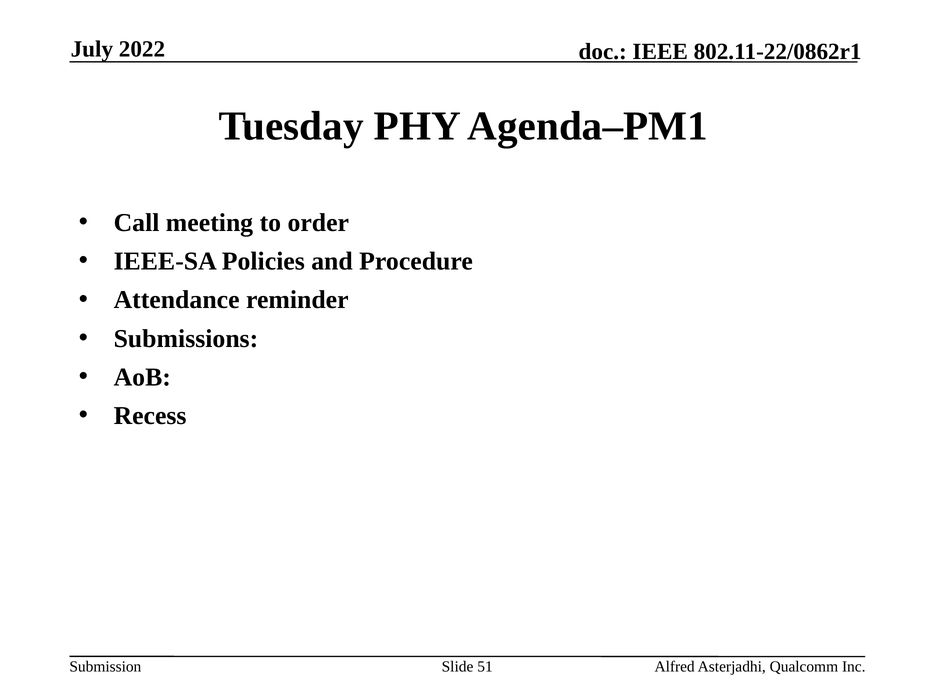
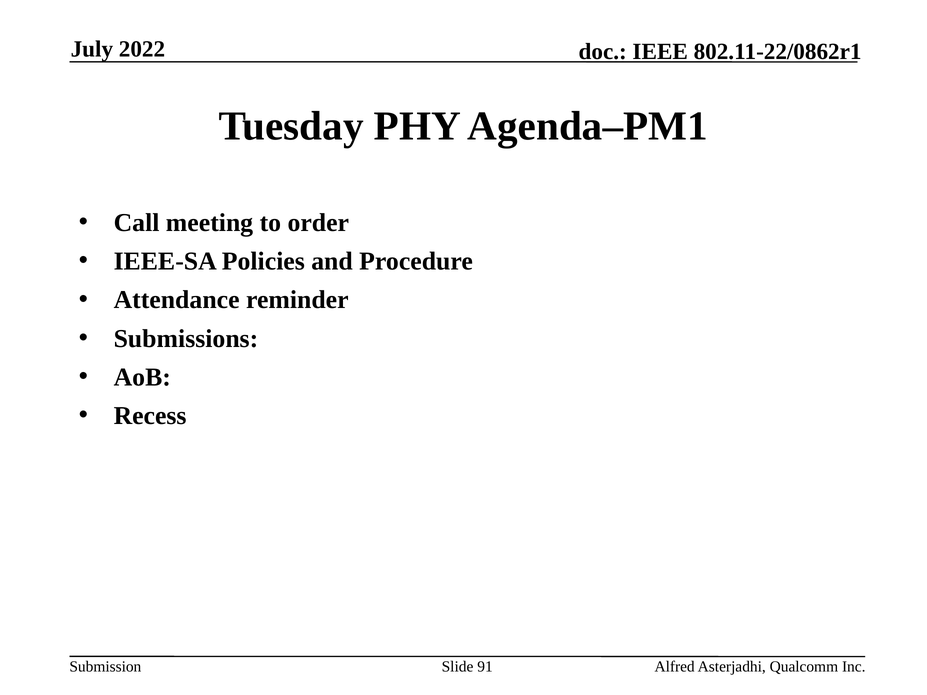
51: 51 -> 91
